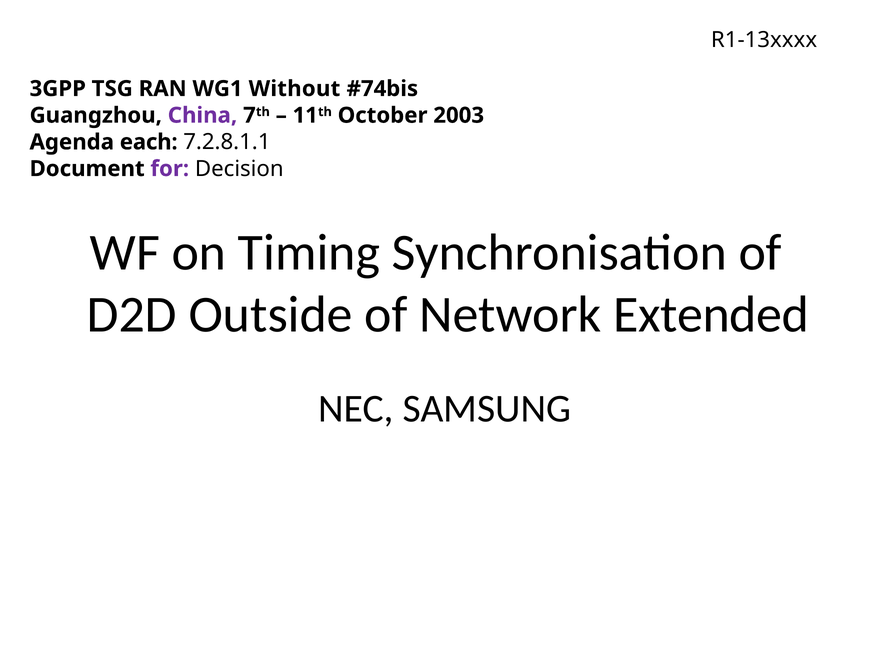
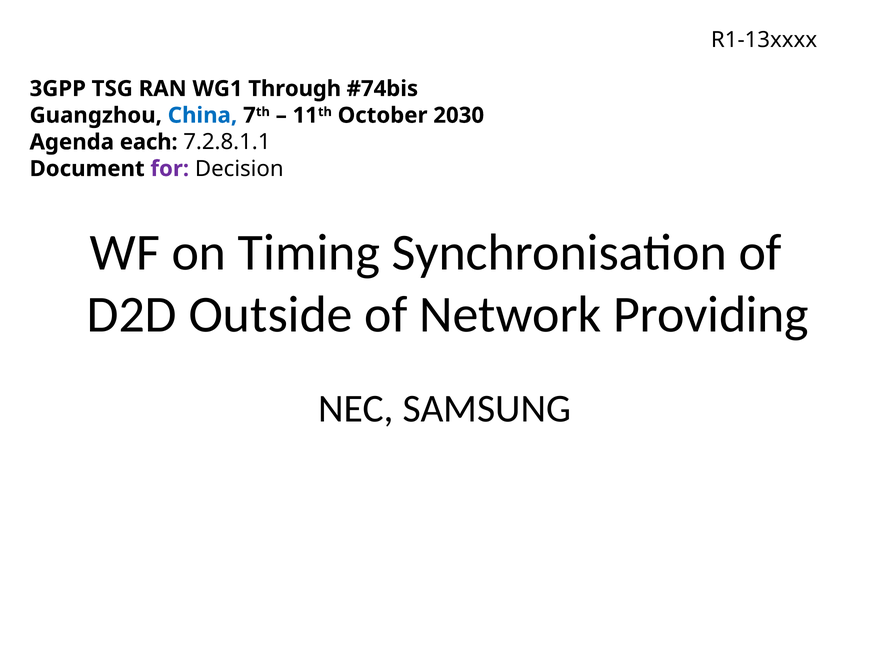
Without: Without -> Through
China colour: purple -> blue
2003: 2003 -> 2030
Extended: Extended -> Providing
